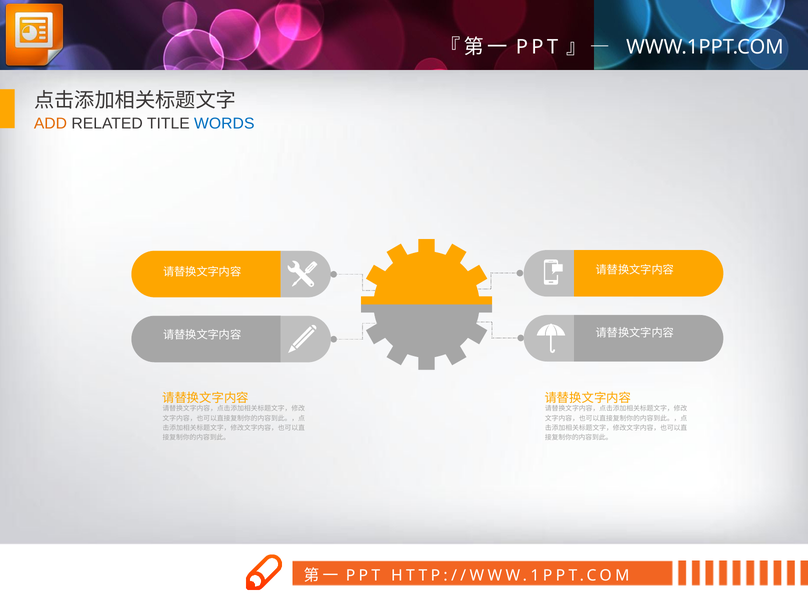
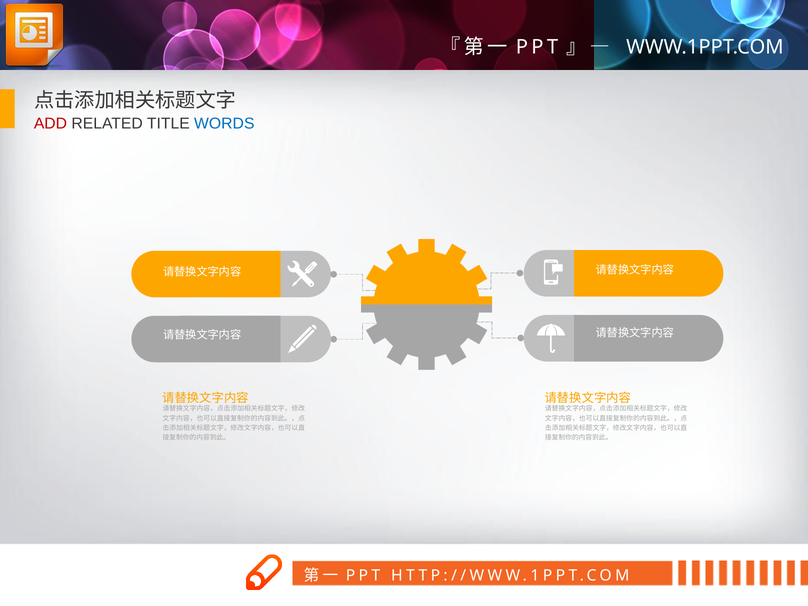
ADD colour: orange -> red
